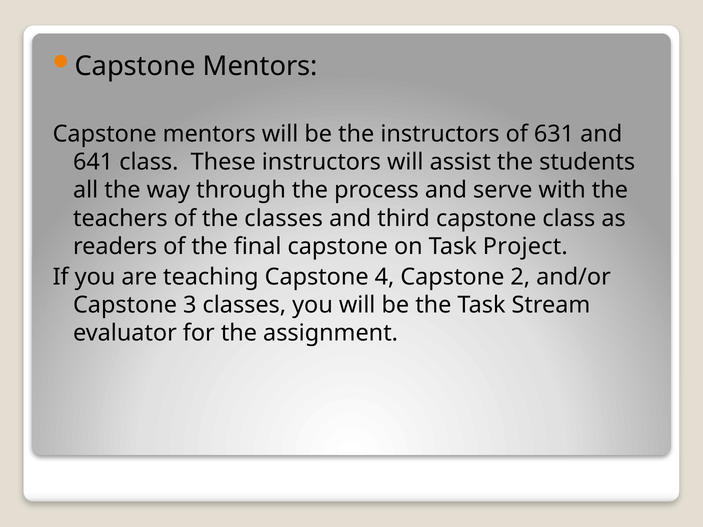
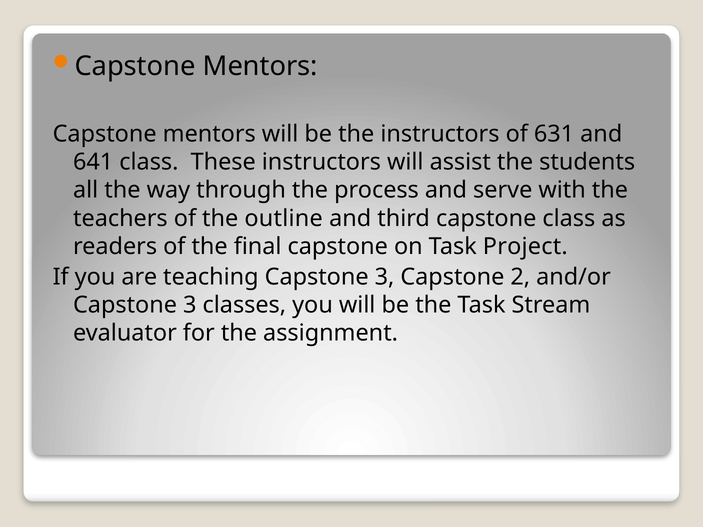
the classes: classes -> outline
teaching Capstone 4: 4 -> 3
